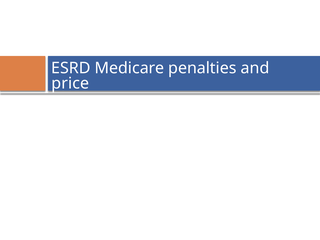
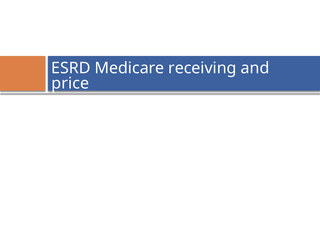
penalties: penalties -> receiving
